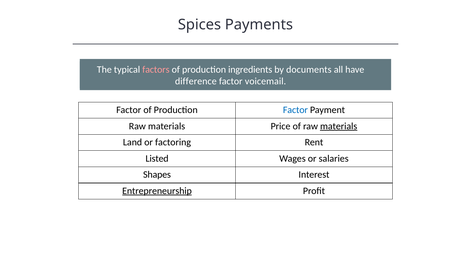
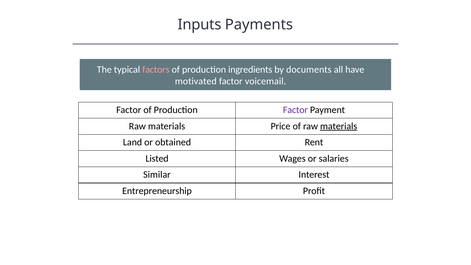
Spices: Spices -> Inputs
difference: difference -> motivated
Factor at (295, 110) colour: blue -> purple
factoring: factoring -> obtained
Shapes: Shapes -> Similar
Entrepreneurship underline: present -> none
